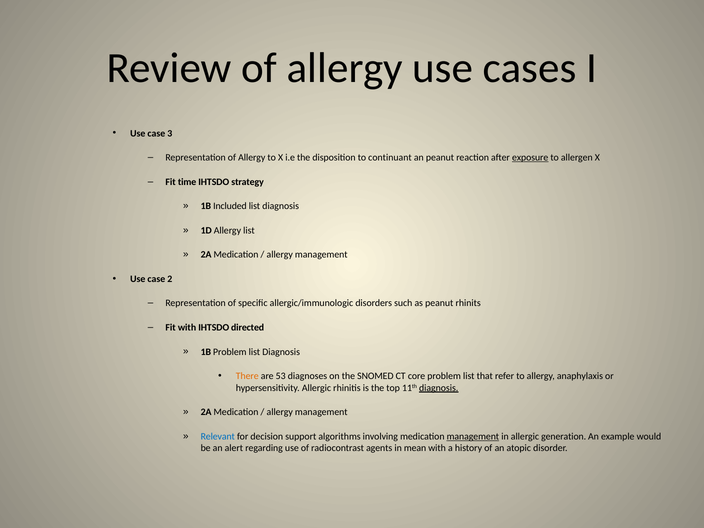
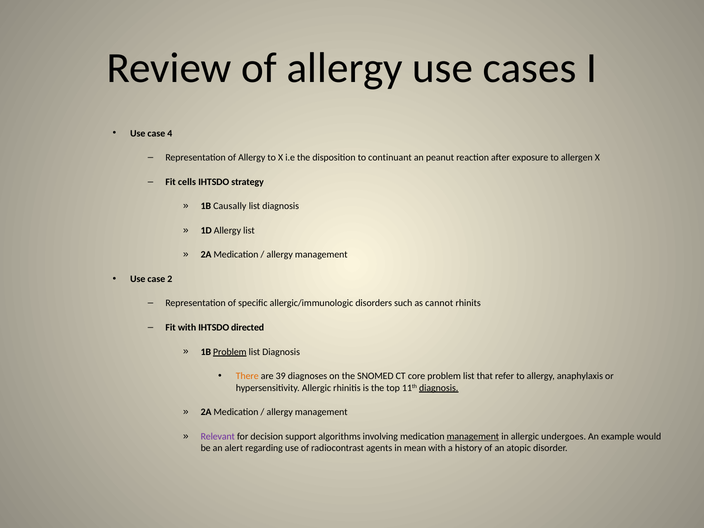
3: 3 -> 4
exposure underline: present -> none
time: time -> cells
Included: Included -> Causally
as peanut: peanut -> cannot
Problem at (230, 352) underline: none -> present
53: 53 -> 39
Relevant colour: blue -> purple
generation: generation -> undergoes
